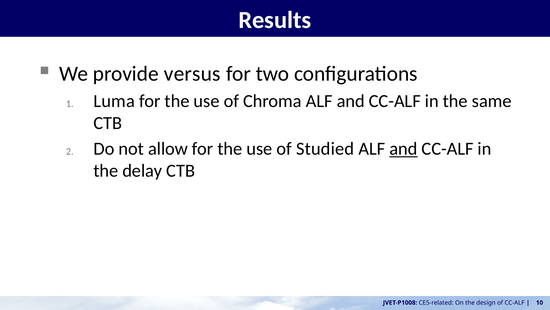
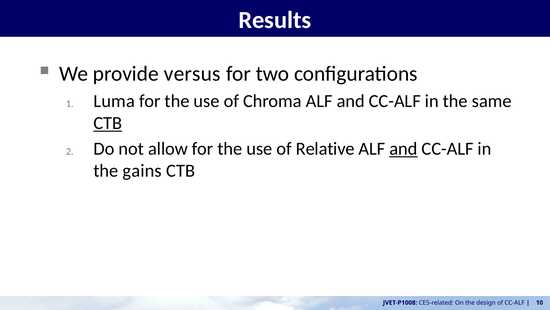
CTB at (108, 123) underline: none -> present
Studied: Studied -> Relative
delay: delay -> gains
